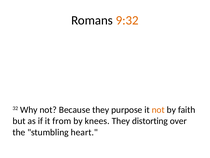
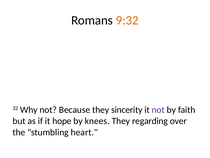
purpose: purpose -> sincerity
not at (158, 109) colour: orange -> purple
from: from -> hope
distorting: distorting -> regarding
